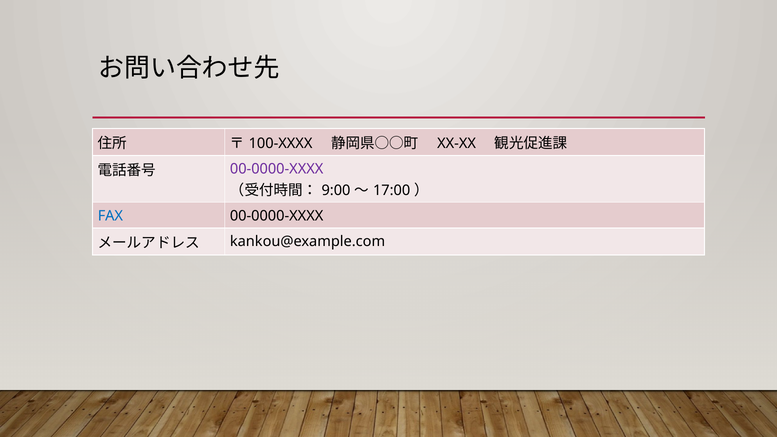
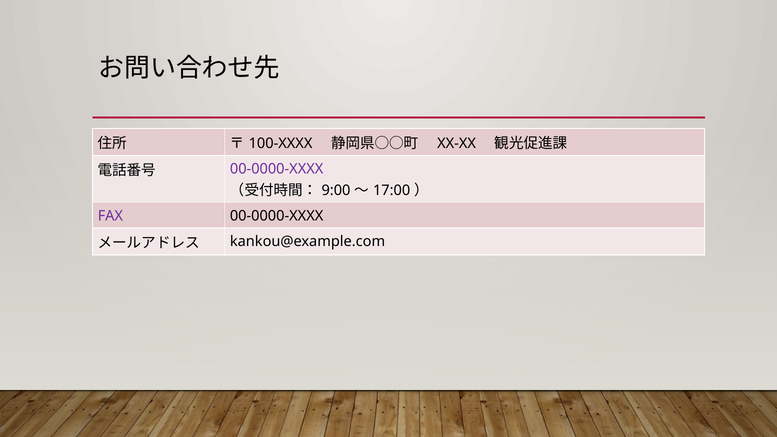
FAX colour: blue -> purple
